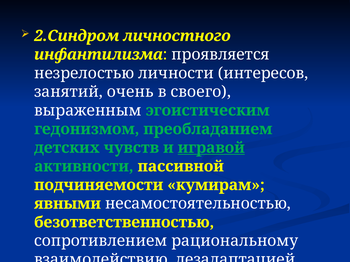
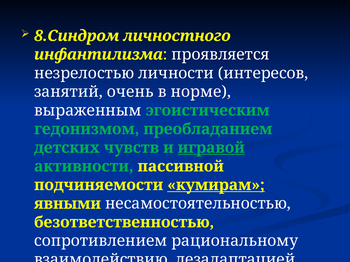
2.Синдром: 2.Синдром -> 8.Синдром
своего: своего -> норме
кумирам underline: none -> present
